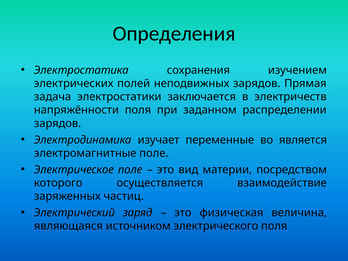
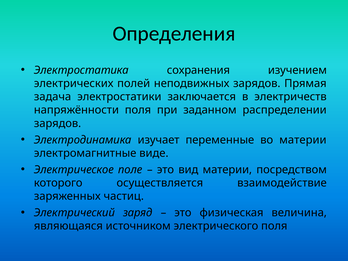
во является: является -> материи
электромагнитные поле: поле -> виде
